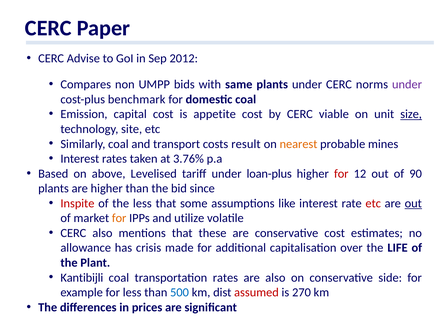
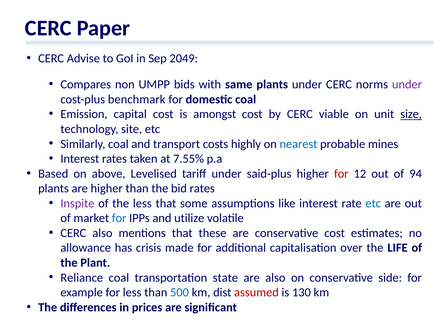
2012: 2012 -> 2049
appetite: appetite -> amongst
result: result -> highly
nearest colour: orange -> blue
3.76%: 3.76% -> 7.55%
loan-plus: loan-plus -> said-plus
90: 90 -> 94
bid since: since -> rates
Inspite colour: red -> purple
etc at (373, 203) colour: red -> blue
out at (413, 203) underline: present -> none
for at (119, 218) colour: orange -> blue
Kantibijli: Kantibijli -> Reliance
transportation rates: rates -> state
270: 270 -> 130
